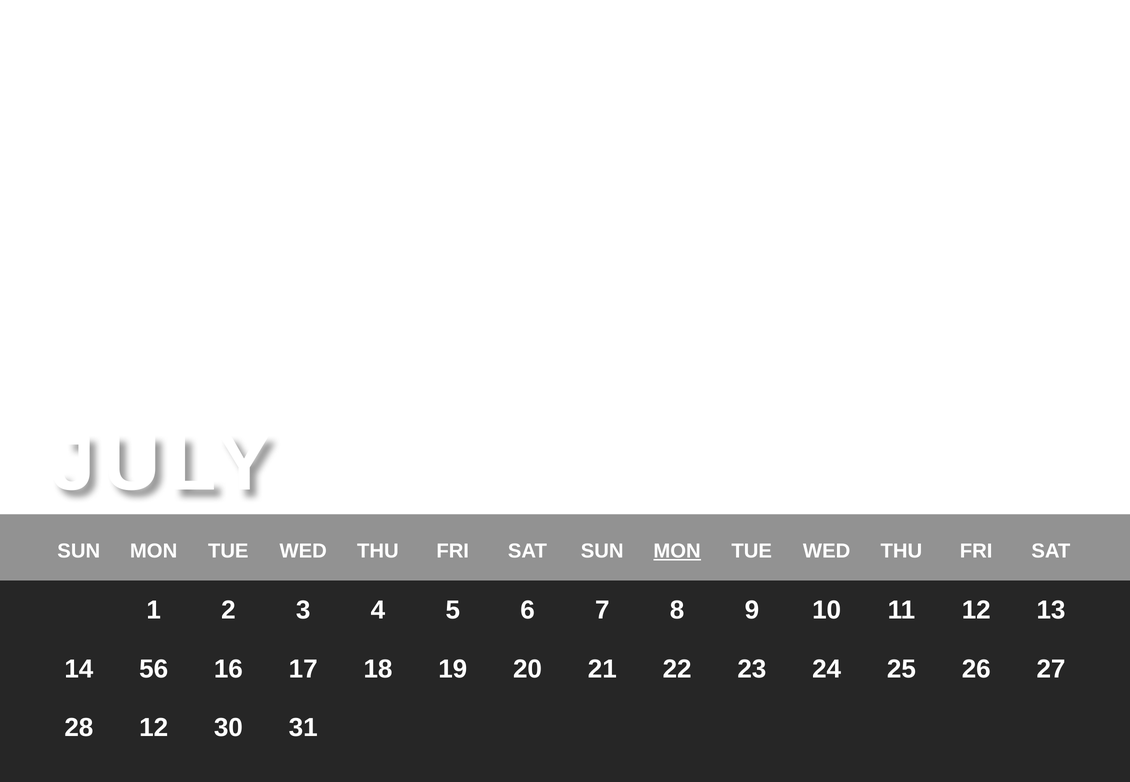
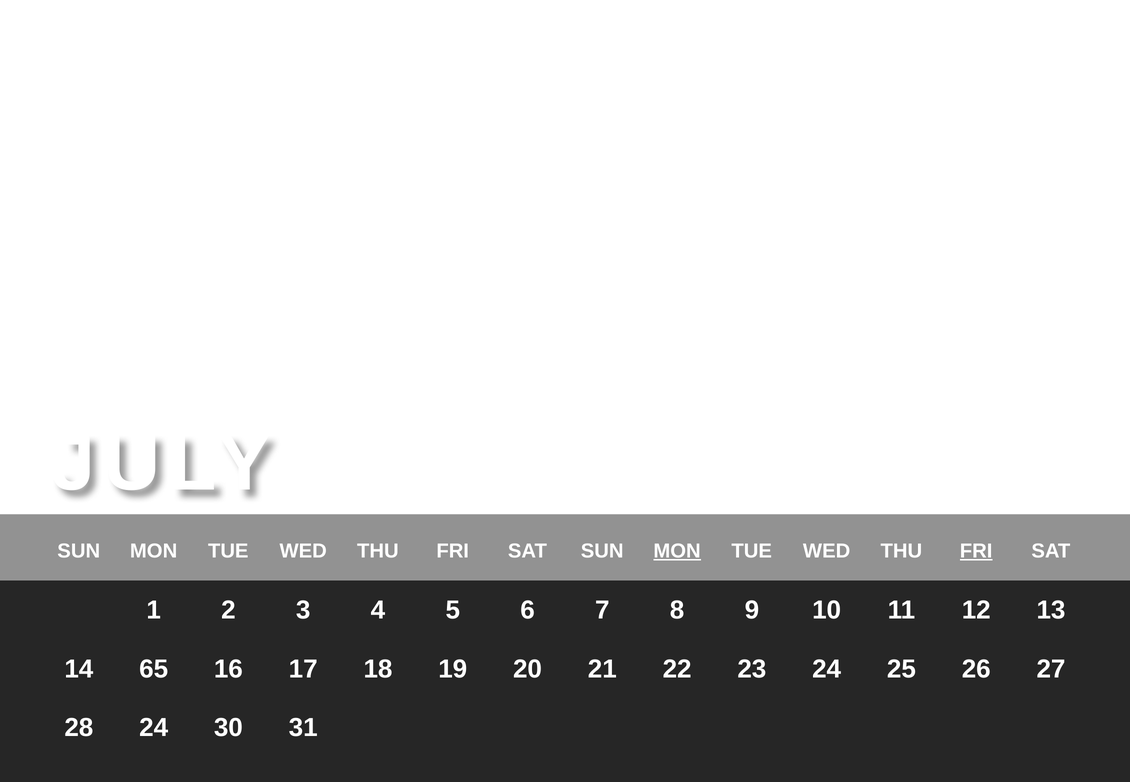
FRI at (976, 551) underline: none -> present
56: 56 -> 65
28 12: 12 -> 24
